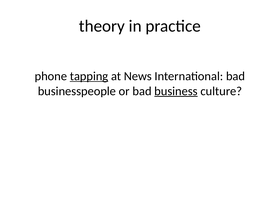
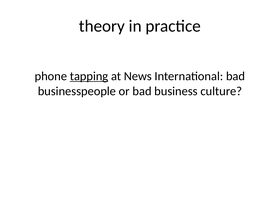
business underline: present -> none
